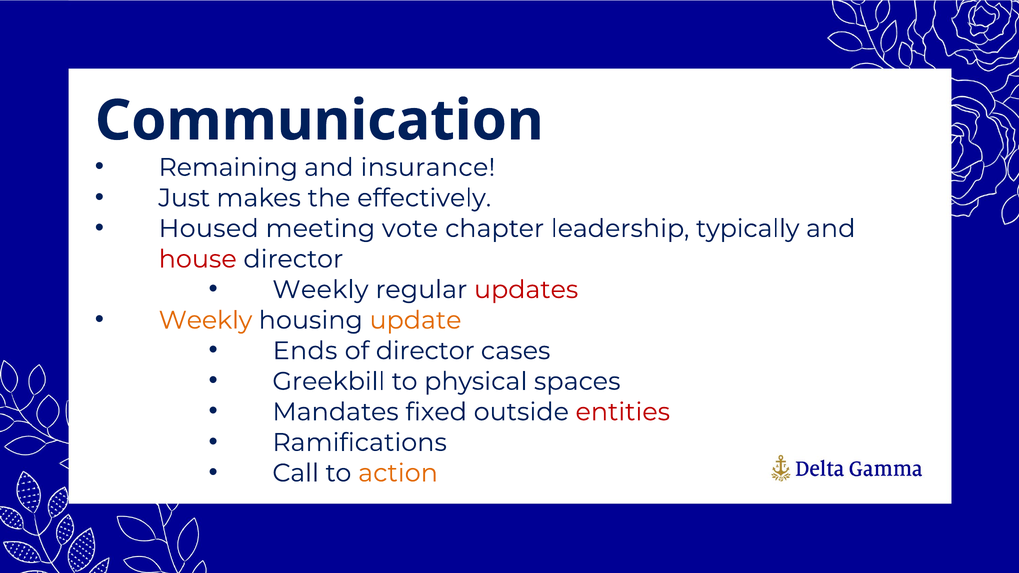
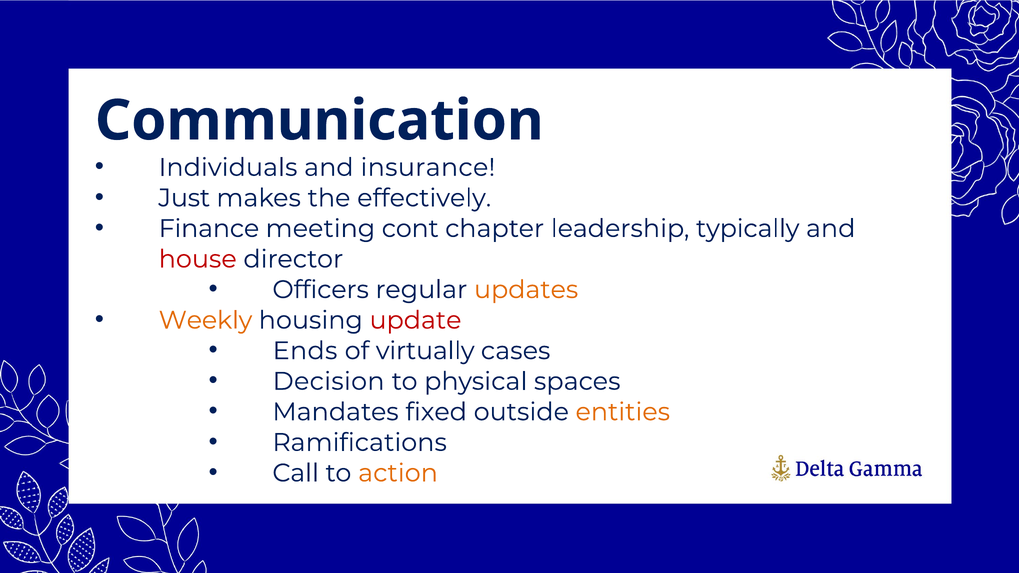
Remaining: Remaining -> Individuals
Housed: Housed -> Finance
vote: vote -> cont
Weekly at (320, 290): Weekly -> Officers
updates colour: red -> orange
update colour: orange -> red
of director: director -> virtually
Greekbill: Greekbill -> Decision
entities colour: red -> orange
